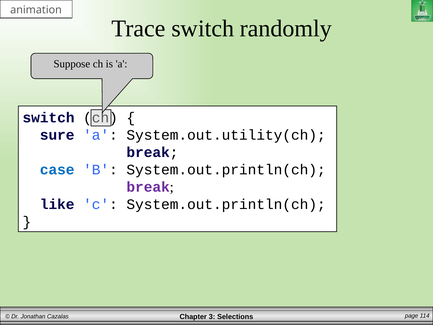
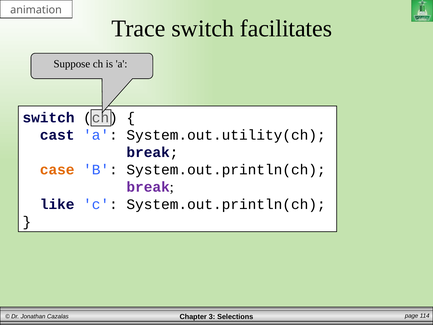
randomly: randomly -> facilitates
sure: sure -> cast
case colour: blue -> orange
